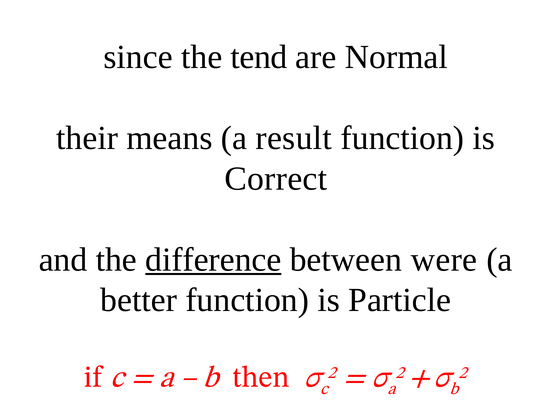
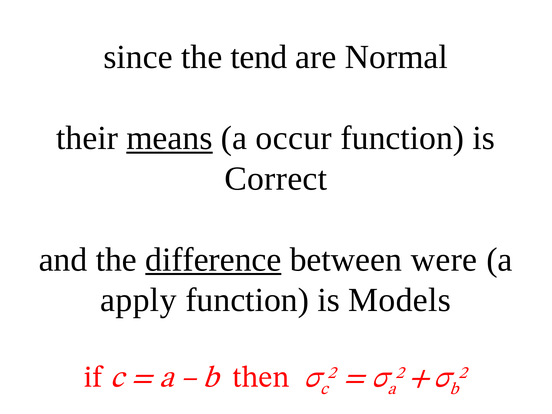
means underline: none -> present
result: result -> occur
better: better -> apply
Particle: Particle -> Models
